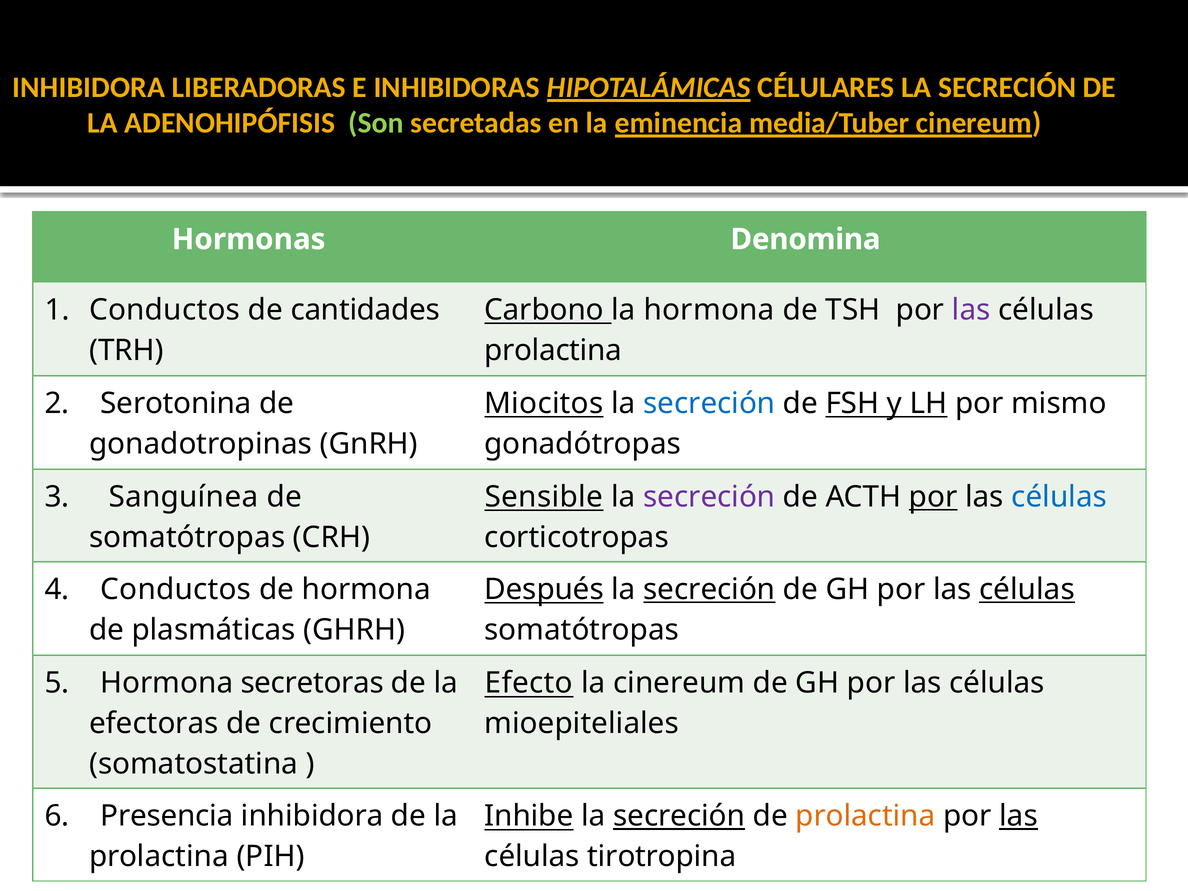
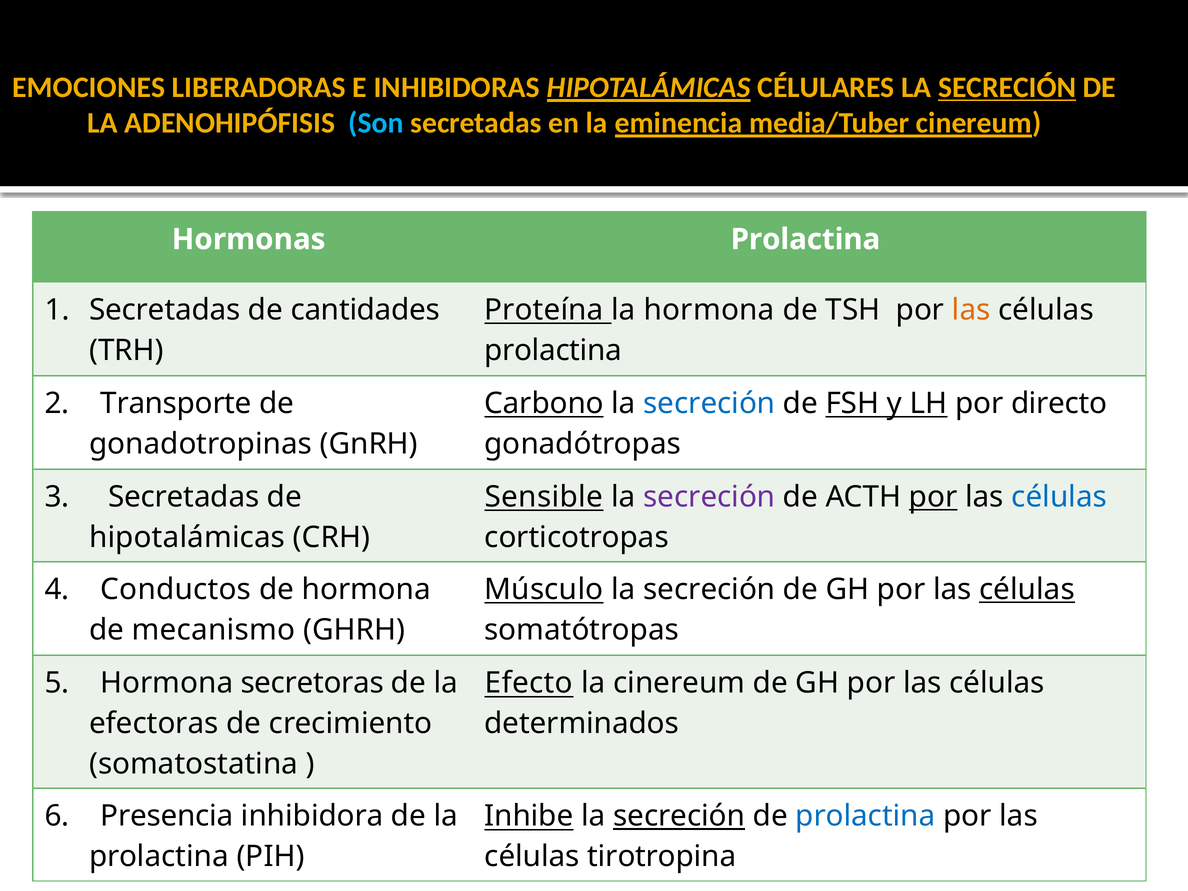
INHIBIDORA at (89, 87): INHIBIDORA -> EMOCIONES
SECRECIÓN at (1007, 87) underline: none -> present
Son colour: light green -> light blue
Hormonas Denomina: Denomina -> Prolactina
Conductos at (165, 310): Conductos -> Secretadas
Carbono: Carbono -> Proteína
las at (971, 310) colour: purple -> orange
Serotonina: Serotonina -> Transporte
Miocitos: Miocitos -> Carbono
mismo: mismo -> directo
3 Sanguínea: Sanguínea -> Secretadas
somatótropas at (187, 537): somatótropas -> hipotalámicas
Después: Después -> Músculo
secreción at (709, 590) underline: present -> none
plasmáticas: plasmáticas -> mecanismo
mioepiteliales: mioepiteliales -> determinados
prolactina at (865, 816) colour: orange -> blue
las at (1018, 816) underline: present -> none
